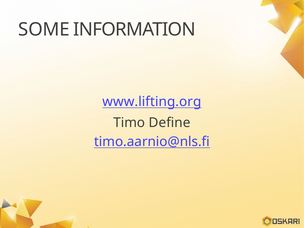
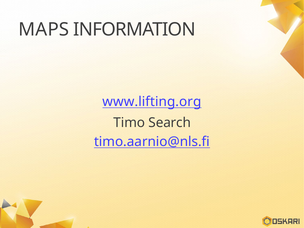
SOME: SOME -> MAPS
Define: Define -> Search
